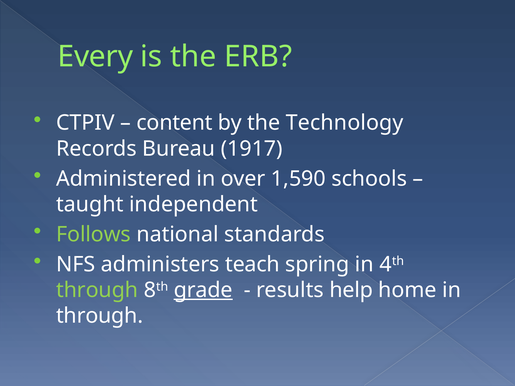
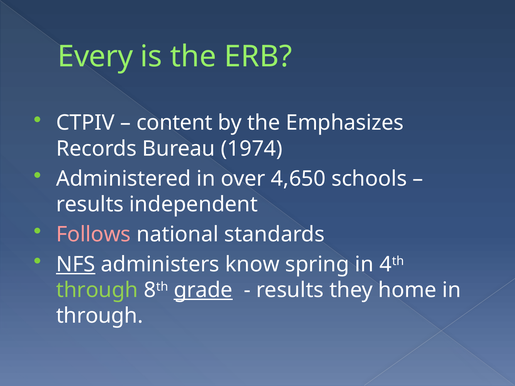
Technology: Technology -> Emphasizes
1917: 1917 -> 1974
1,590: 1,590 -> 4,650
taught at (90, 204): taught -> results
Follows colour: light green -> pink
NFS underline: none -> present
teach: teach -> know
help: help -> they
